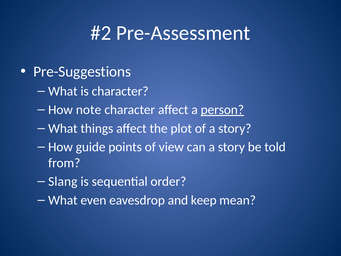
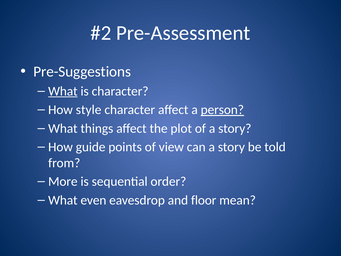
What at (63, 91) underline: none -> present
note: note -> style
Slang: Slang -> More
keep: keep -> floor
